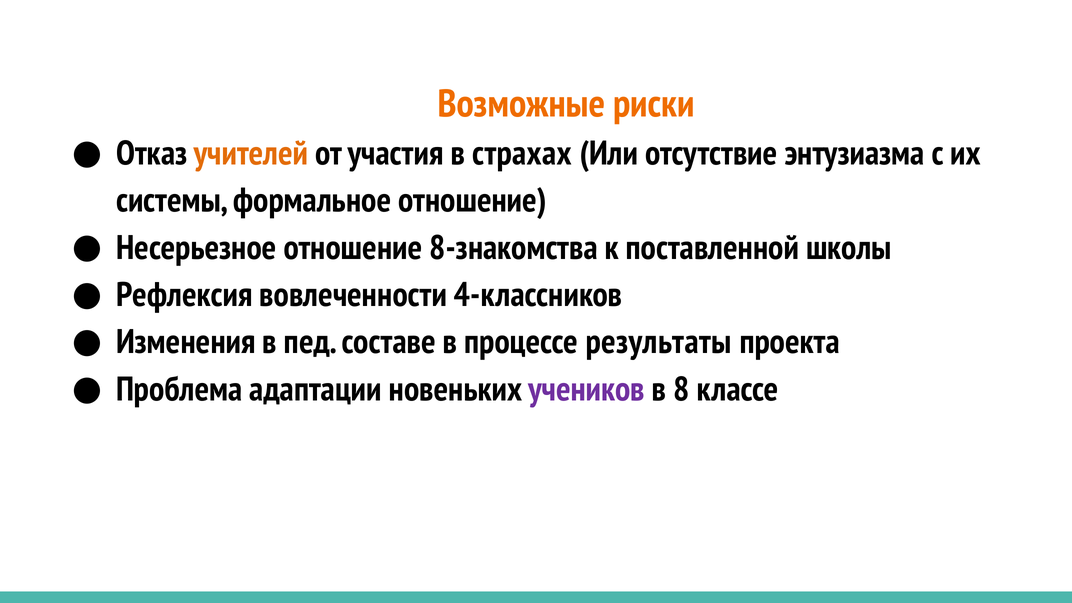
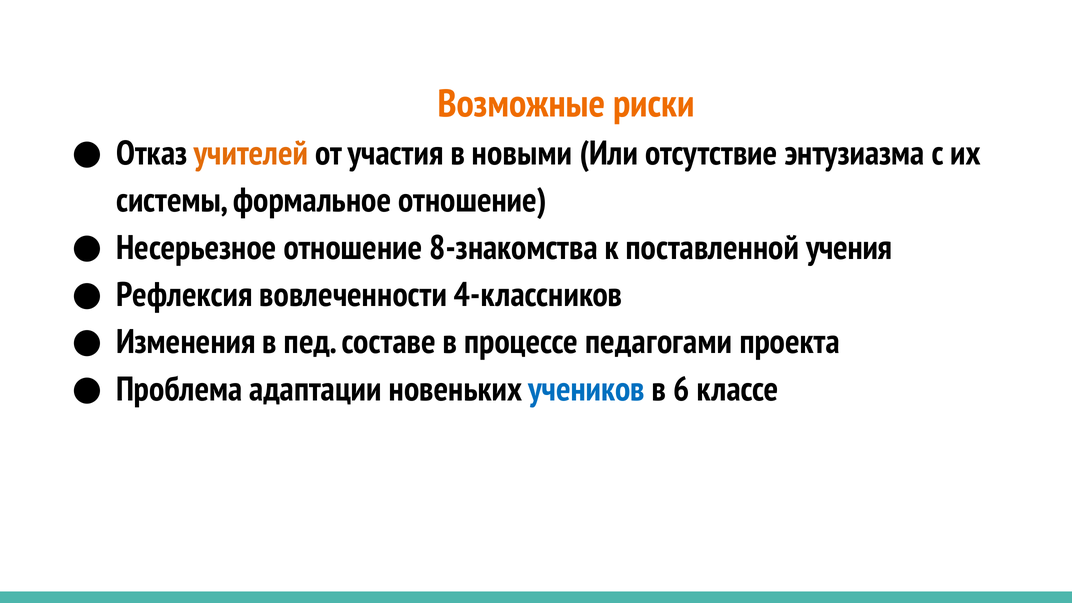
страхах: страхах -> новыми
школы: школы -> учения
результаты: результаты -> педагогами
учеников colour: purple -> blue
8: 8 -> 6
